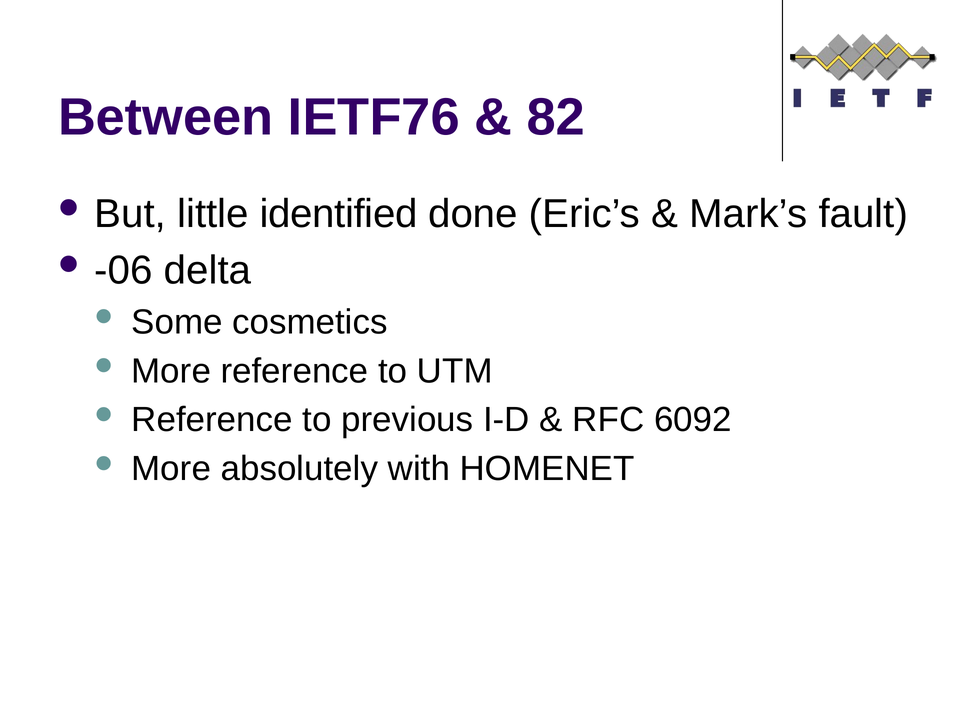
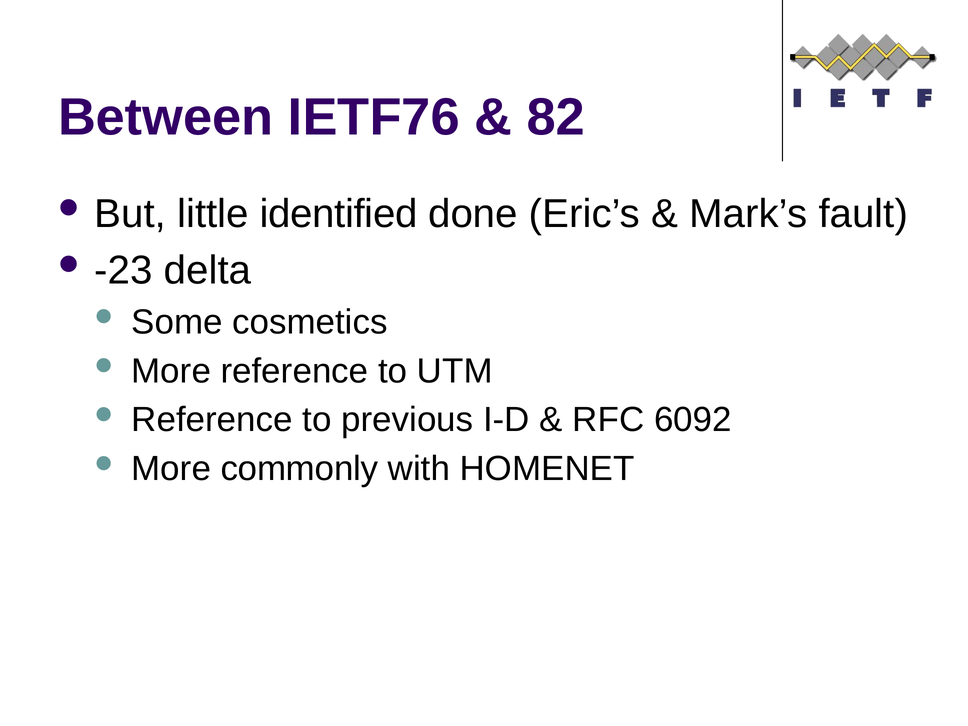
-06: -06 -> -23
absolutely: absolutely -> commonly
